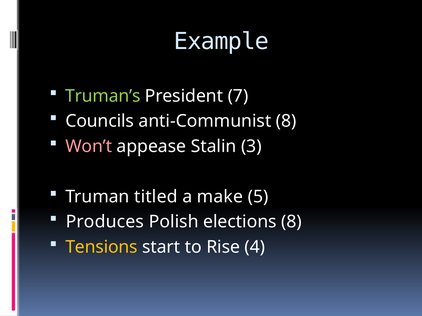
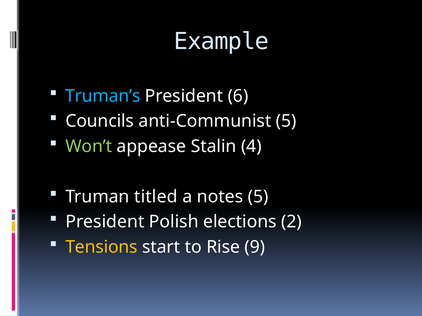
Truman’s colour: light green -> light blue
7: 7 -> 6
anti-Communist 8: 8 -> 5
Won’t colour: pink -> light green
3: 3 -> 4
make: make -> notes
Produces at (105, 222): Produces -> President
elections 8: 8 -> 2
4: 4 -> 9
